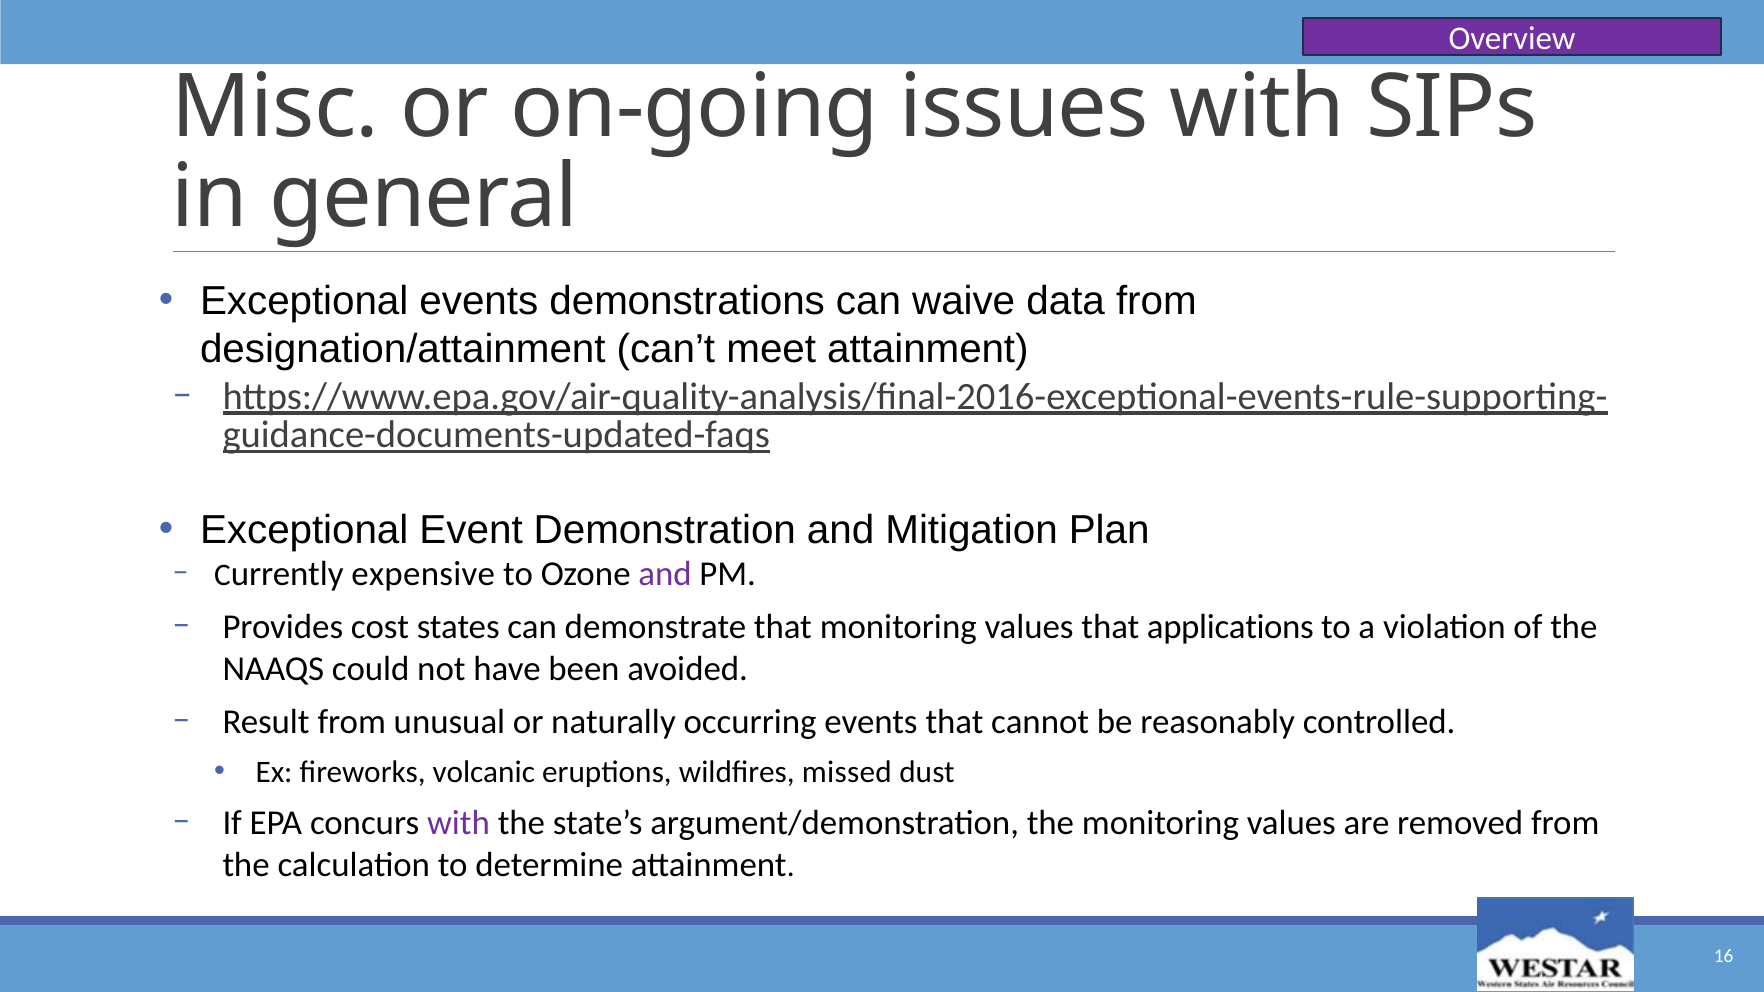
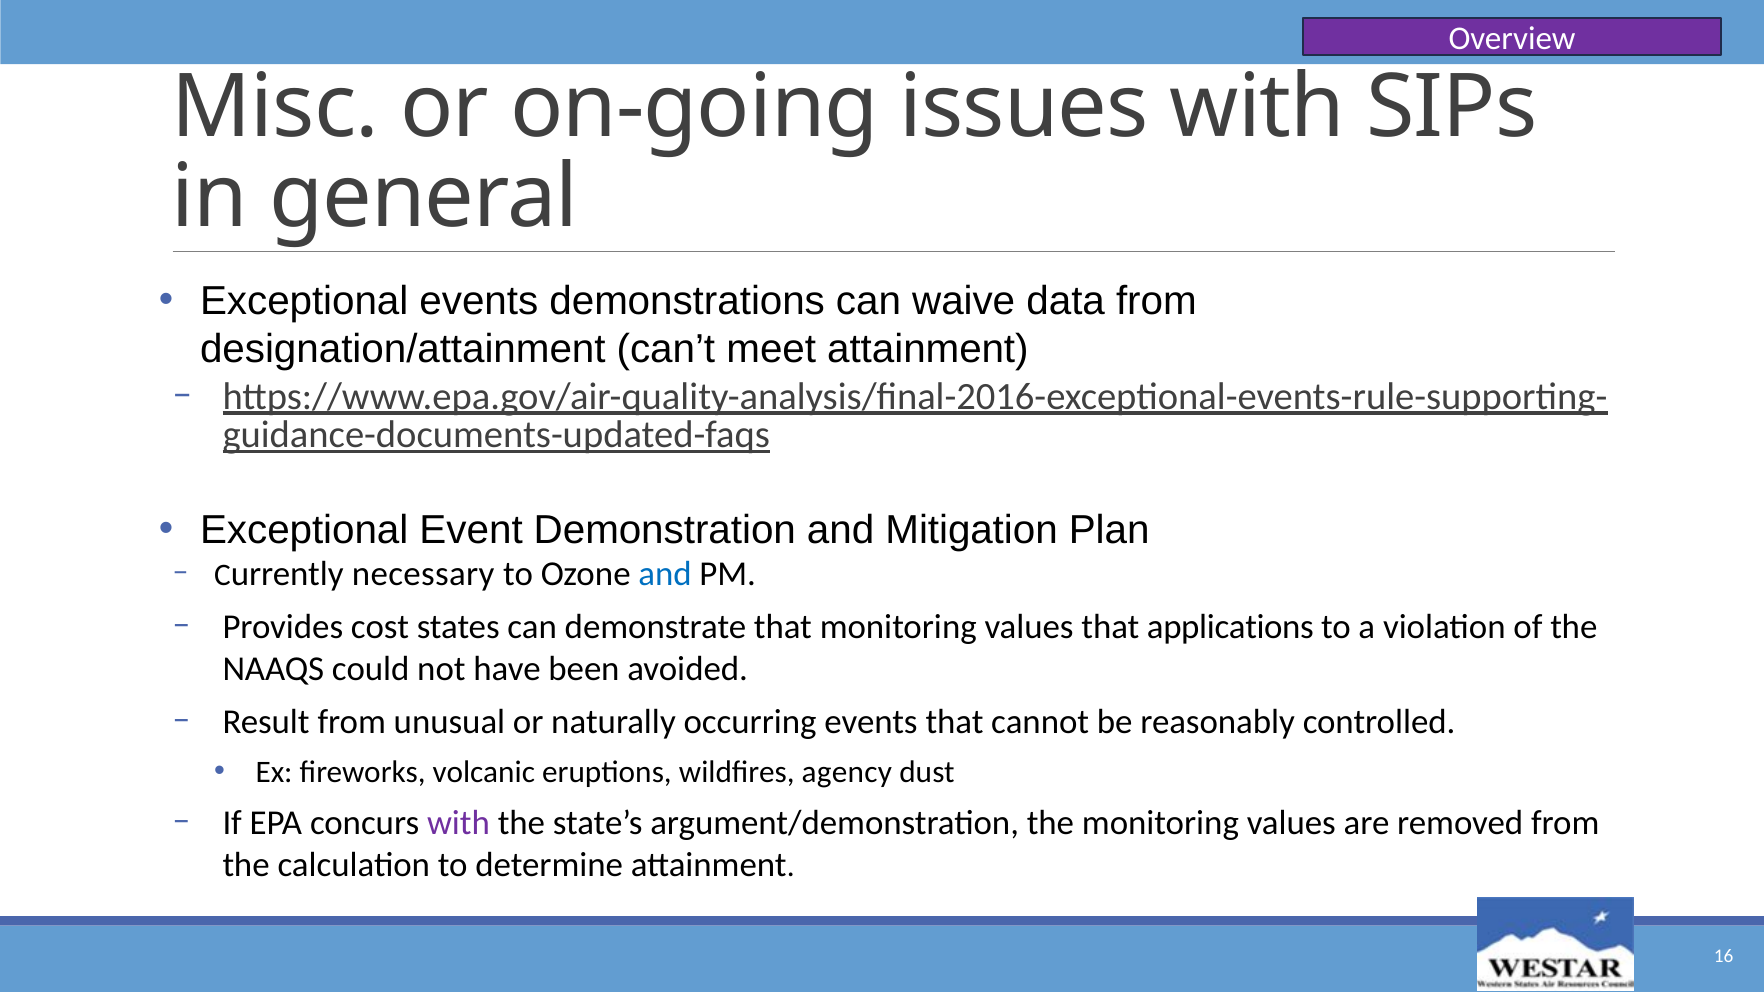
expensive: expensive -> necessary
and at (665, 575) colour: purple -> blue
missed: missed -> agency
